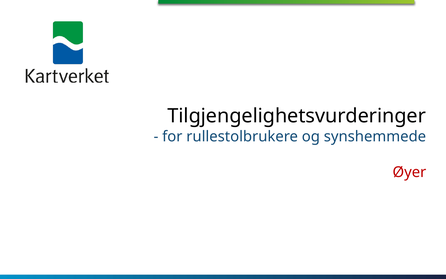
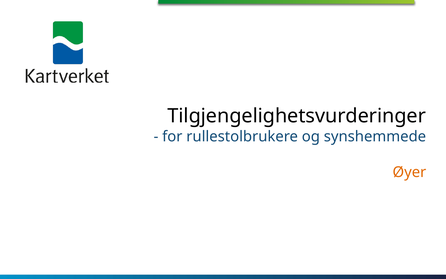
Øyer colour: red -> orange
